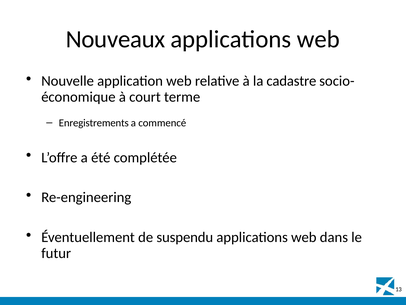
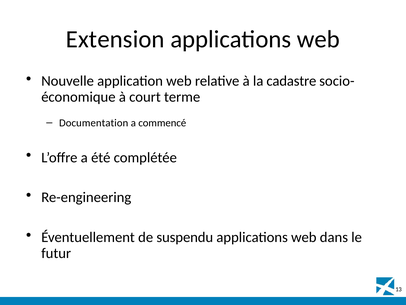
Nouveaux: Nouveaux -> Extension
Enregistrements: Enregistrements -> Documentation
